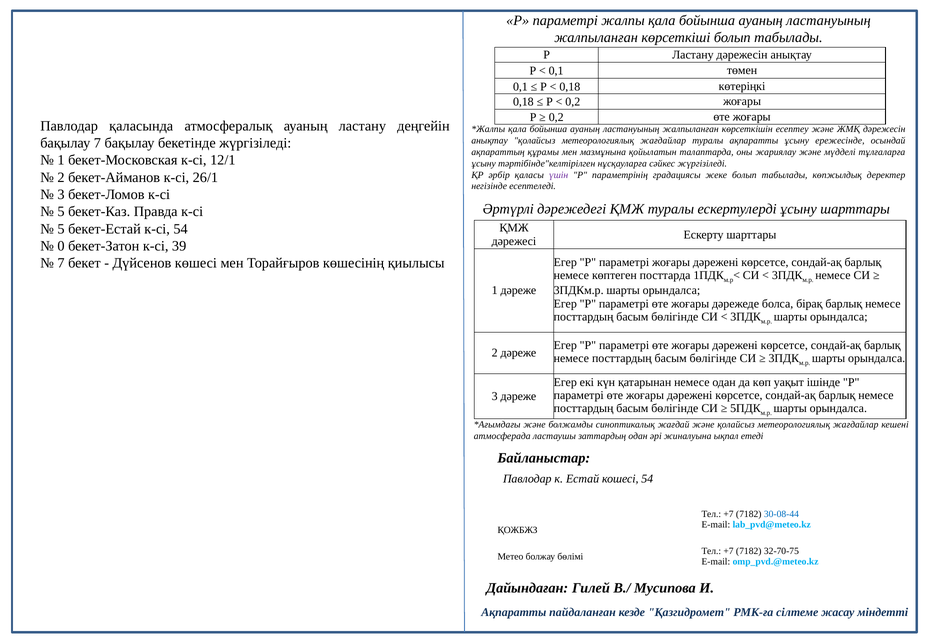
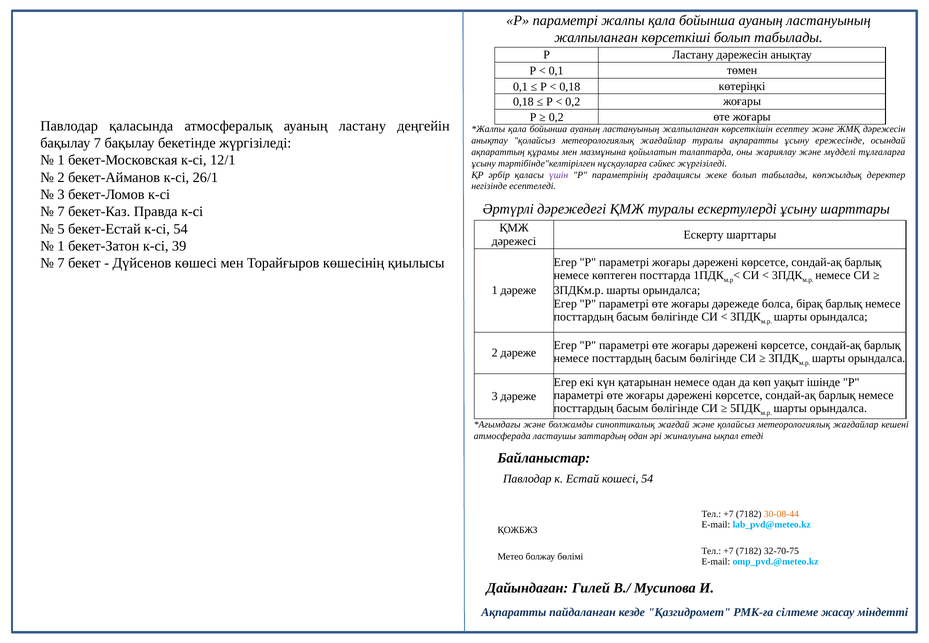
5 at (61, 212): 5 -> 7
0 at (61, 246): 0 -> 1
30-08-44 colour: blue -> orange
